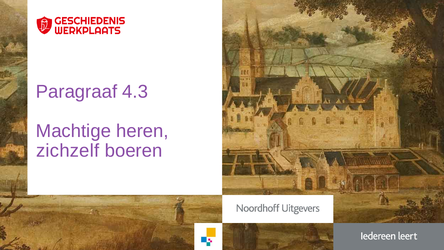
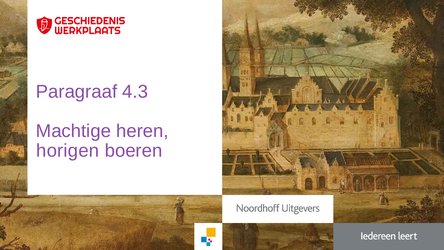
zichzelf: zichzelf -> horigen
